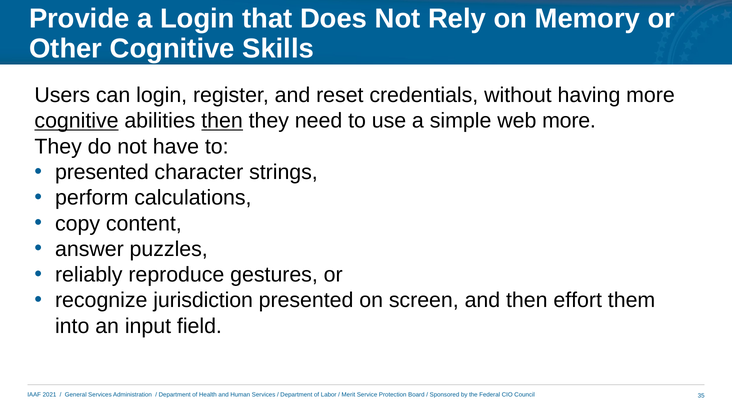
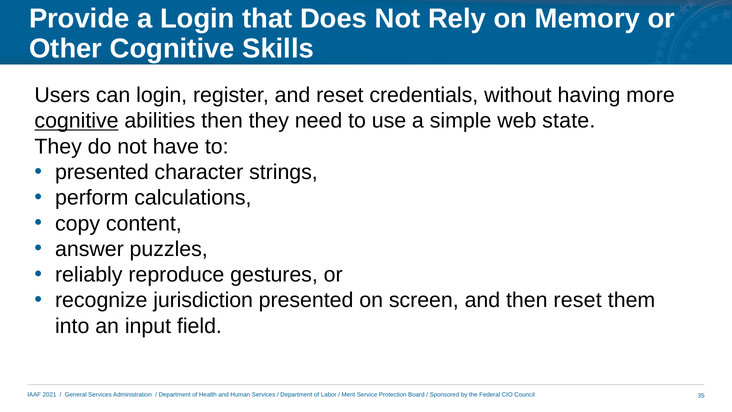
then at (222, 121) underline: present -> none
web more: more -> state
then effort: effort -> reset
